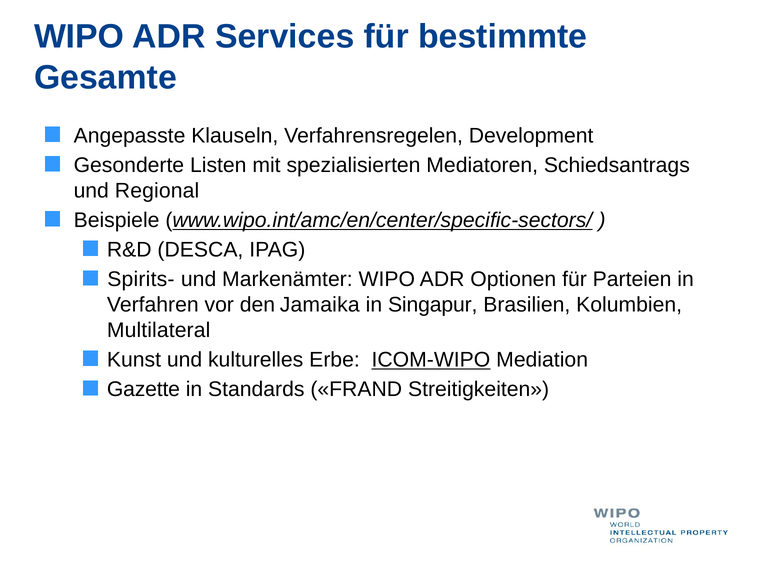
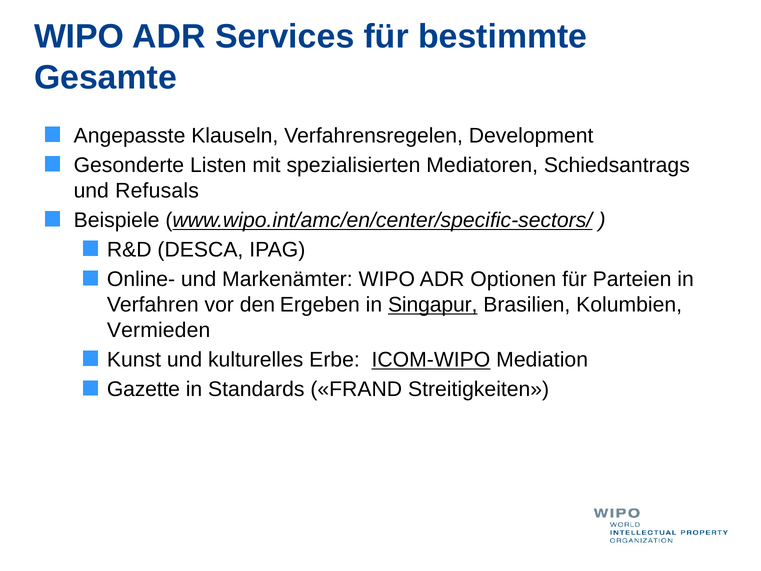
Regional: Regional -> Refusals
Spirits-: Spirits- -> Online-
Jamaika: Jamaika -> Ergeben
Singapur underline: none -> present
Multilateral: Multilateral -> Vermieden
